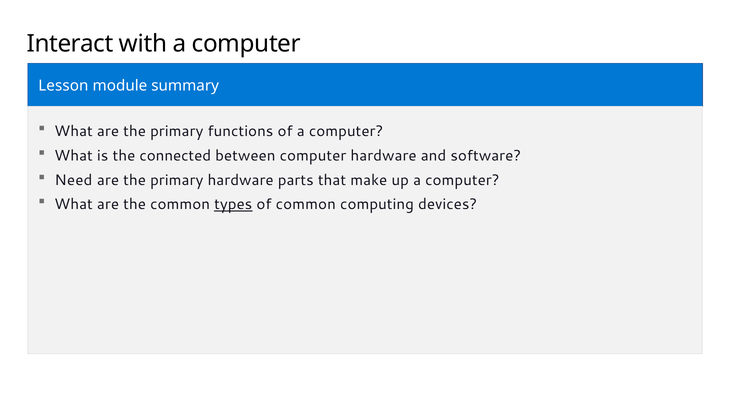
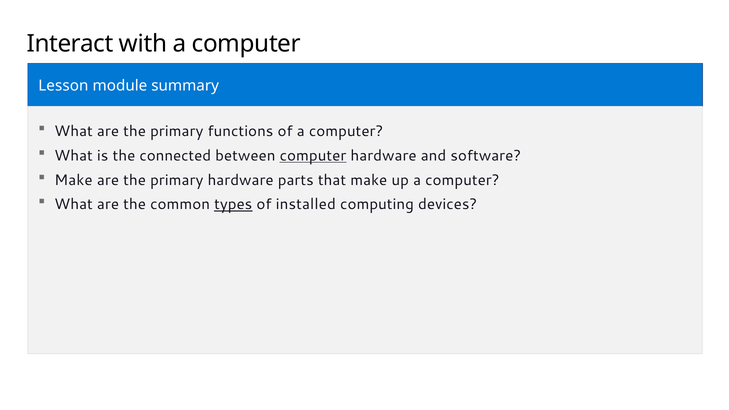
computer at (313, 156) underline: none -> present
Need at (73, 180): Need -> Make
of common: common -> installed
